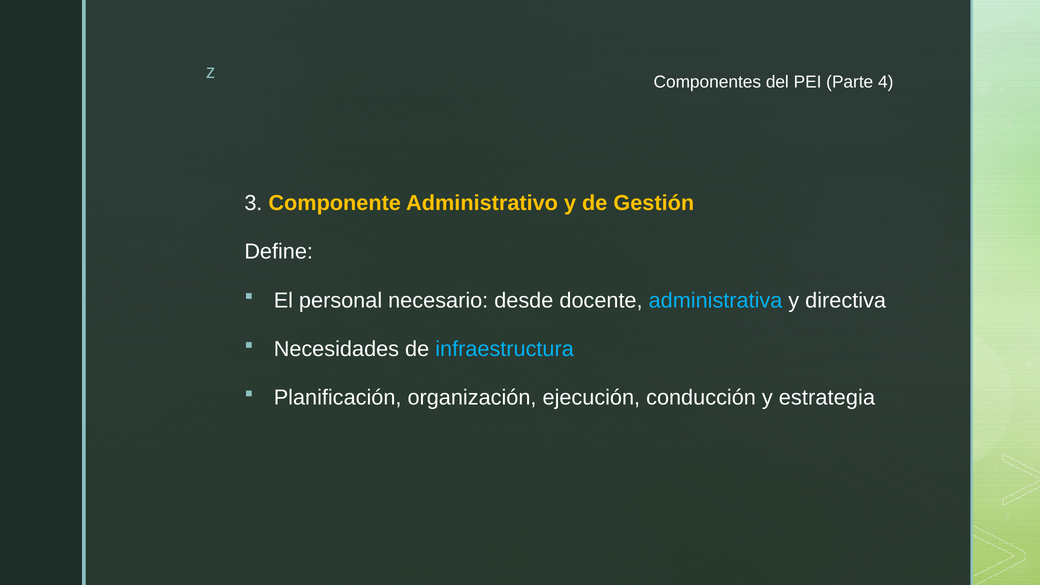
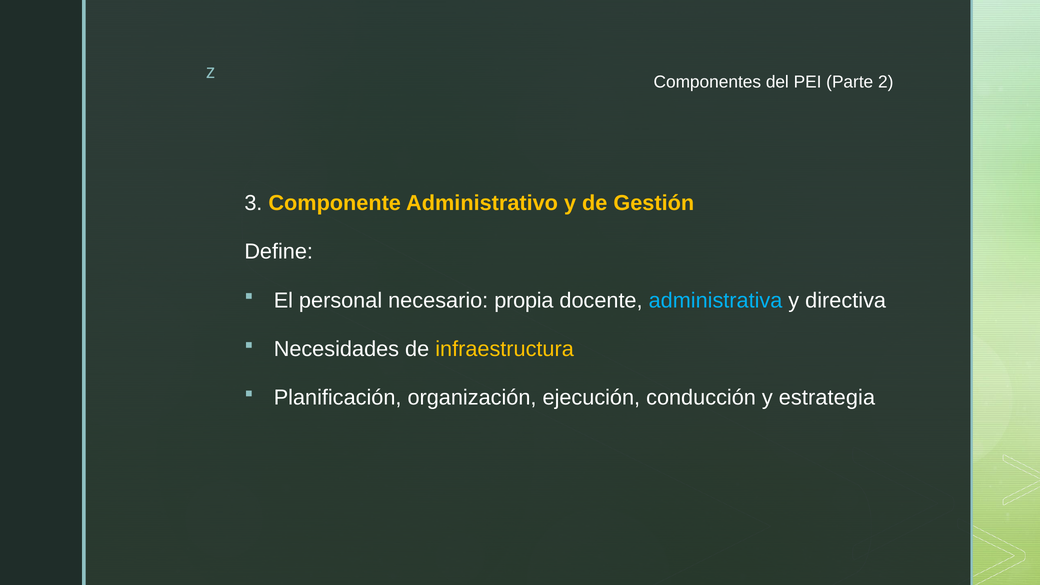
4: 4 -> 2
desde: desde -> propia
infraestructura colour: light blue -> yellow
